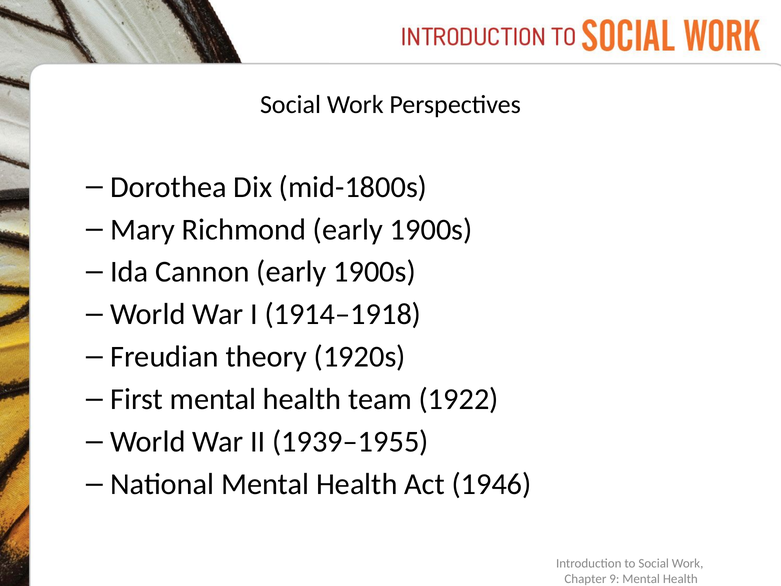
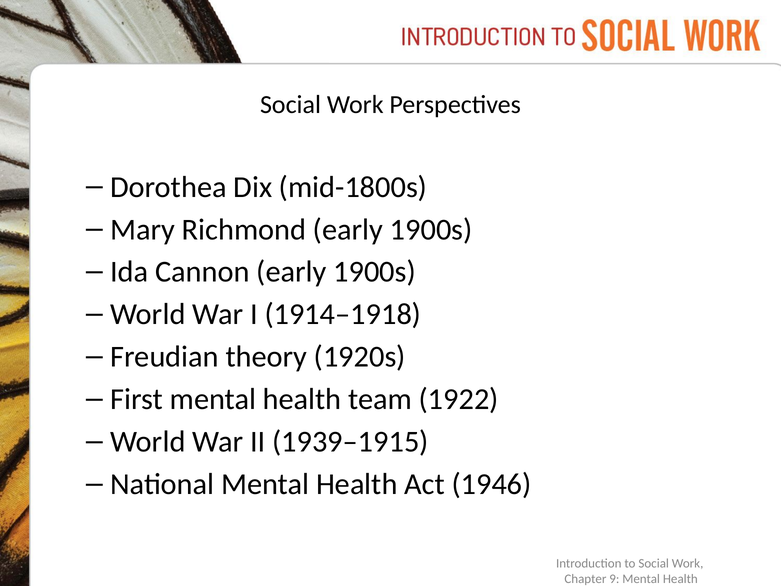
1939–1955: 1939–1955 -> 1939–1915
